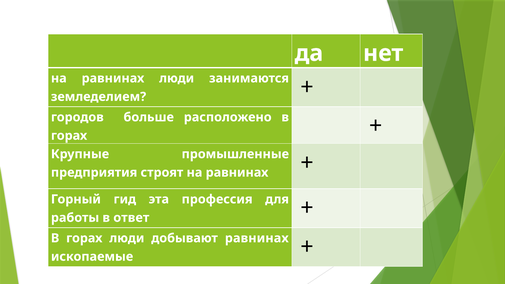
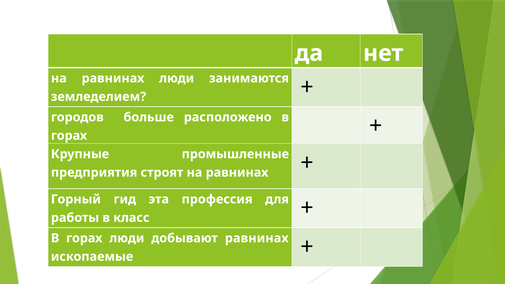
ответ: ответ -> класс
